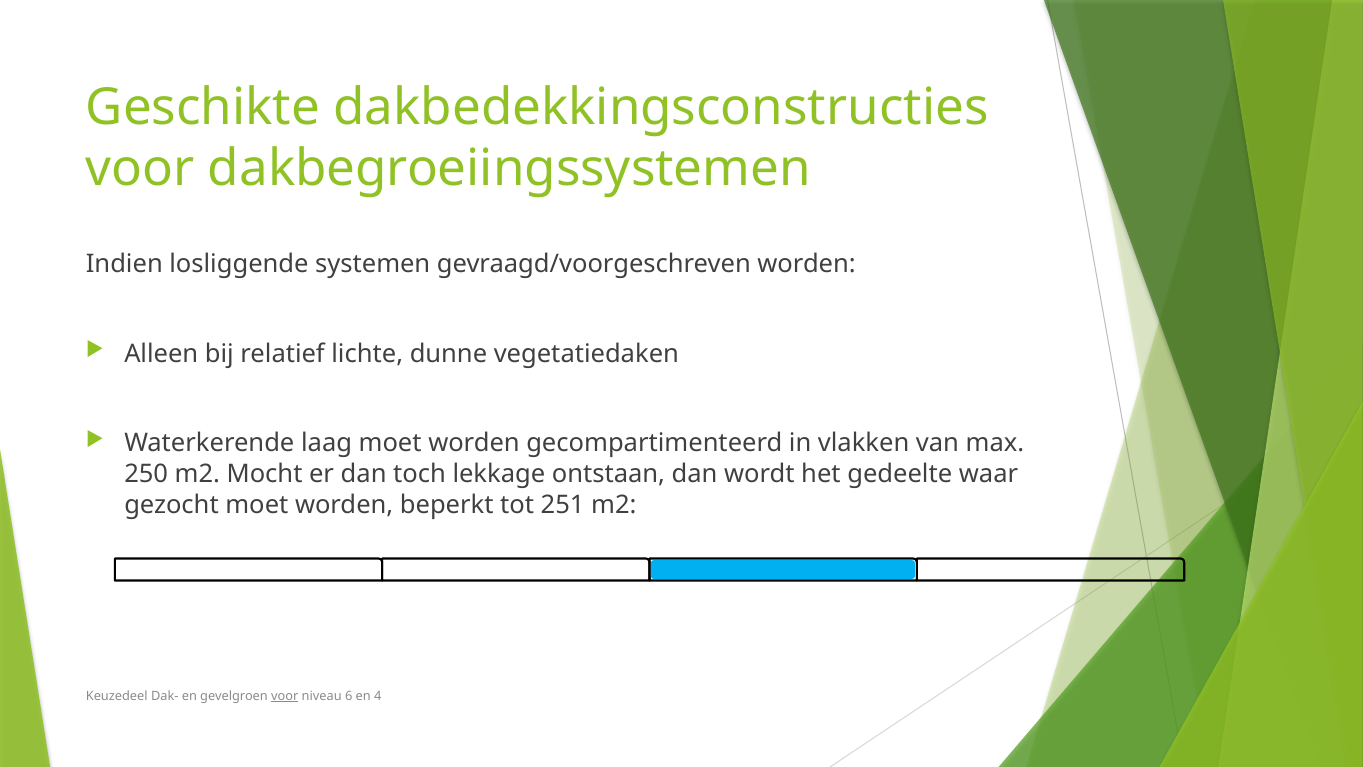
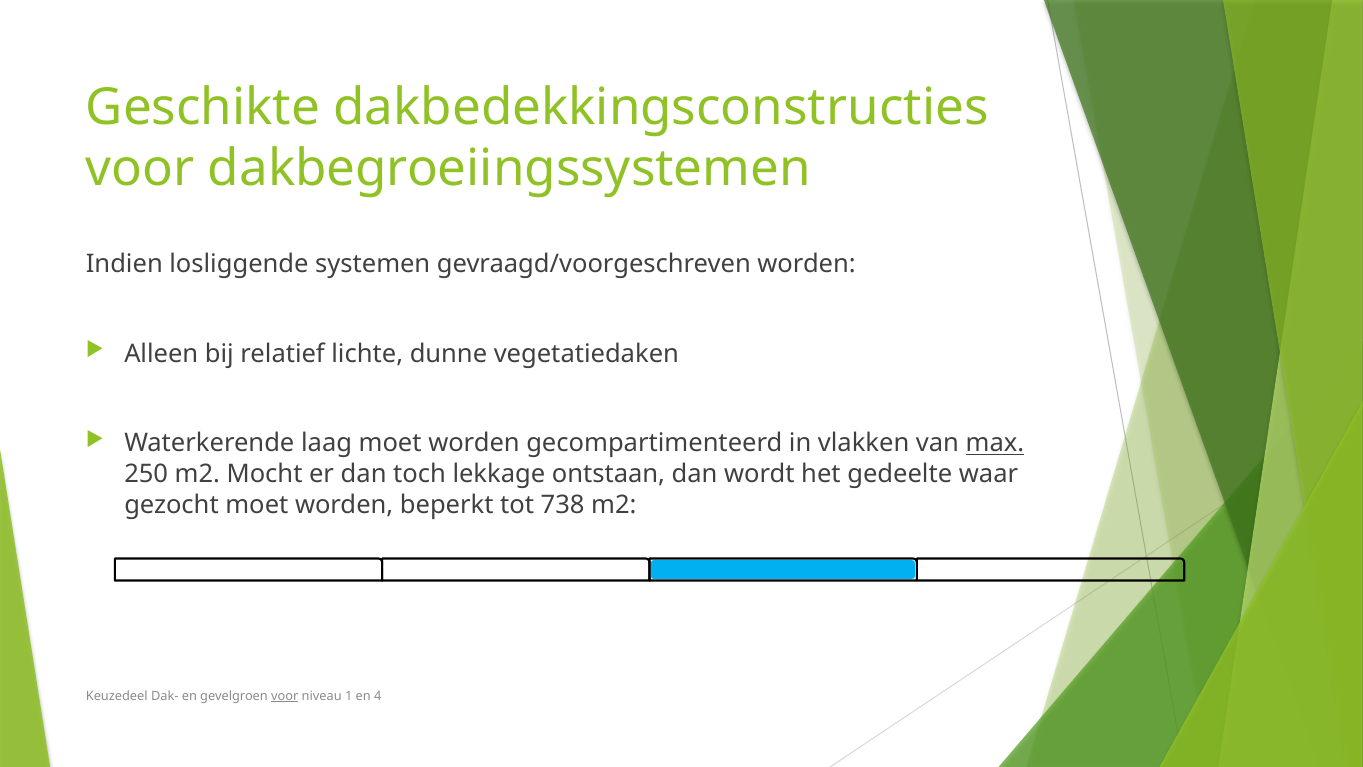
max underline: none -> present
251: 251 -> 738
6: 6 -> 1
